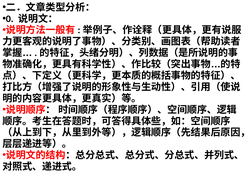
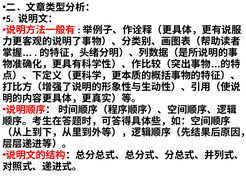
0: 0 -> 5
